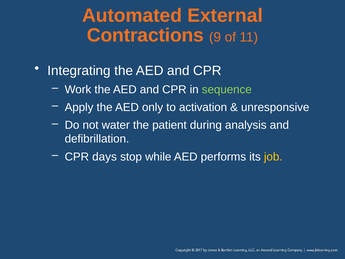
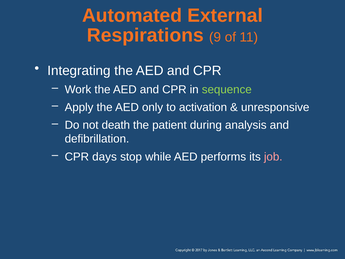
Contractions: Contractions -> Respirations
water: water -> death
job colour: yellow -> pink
